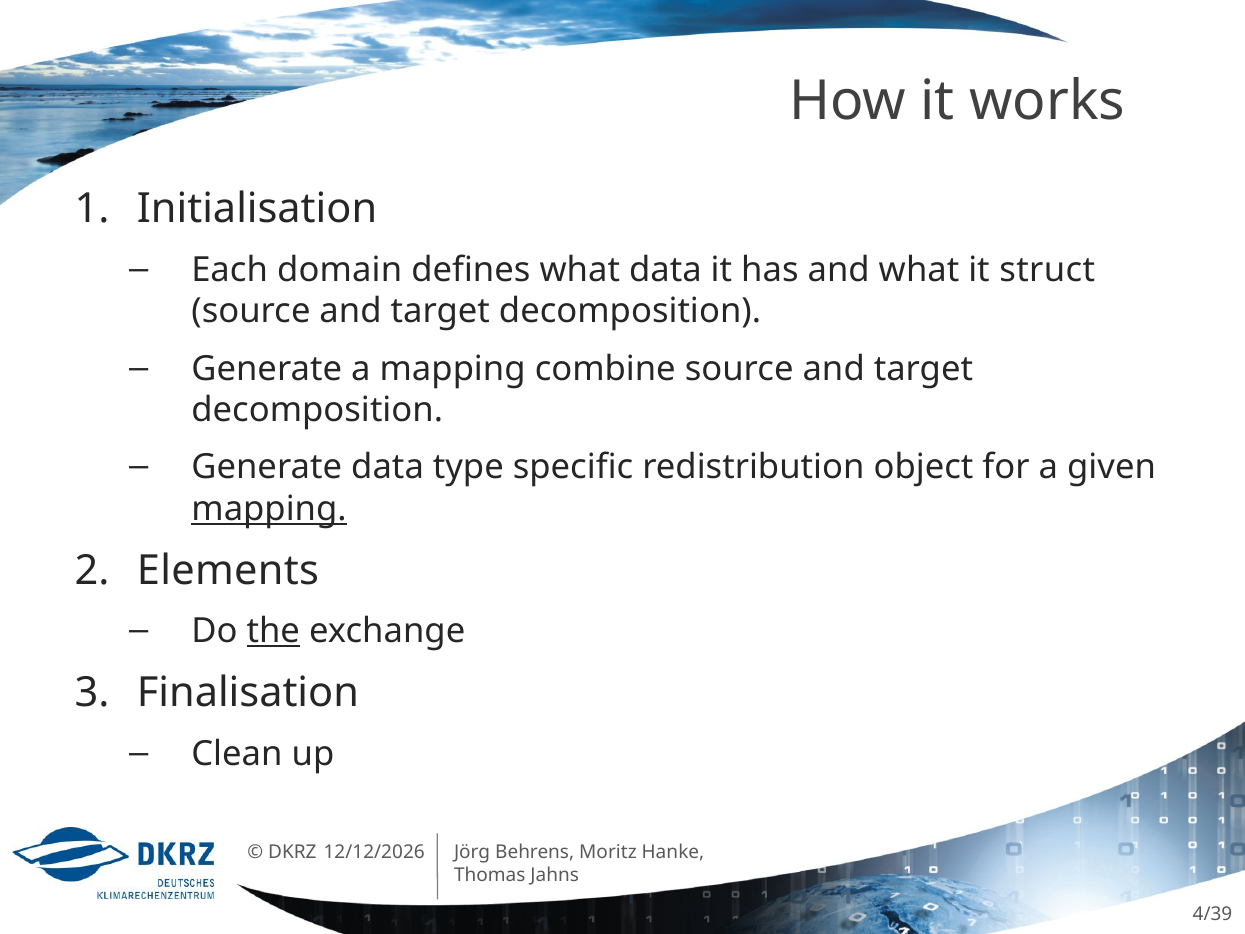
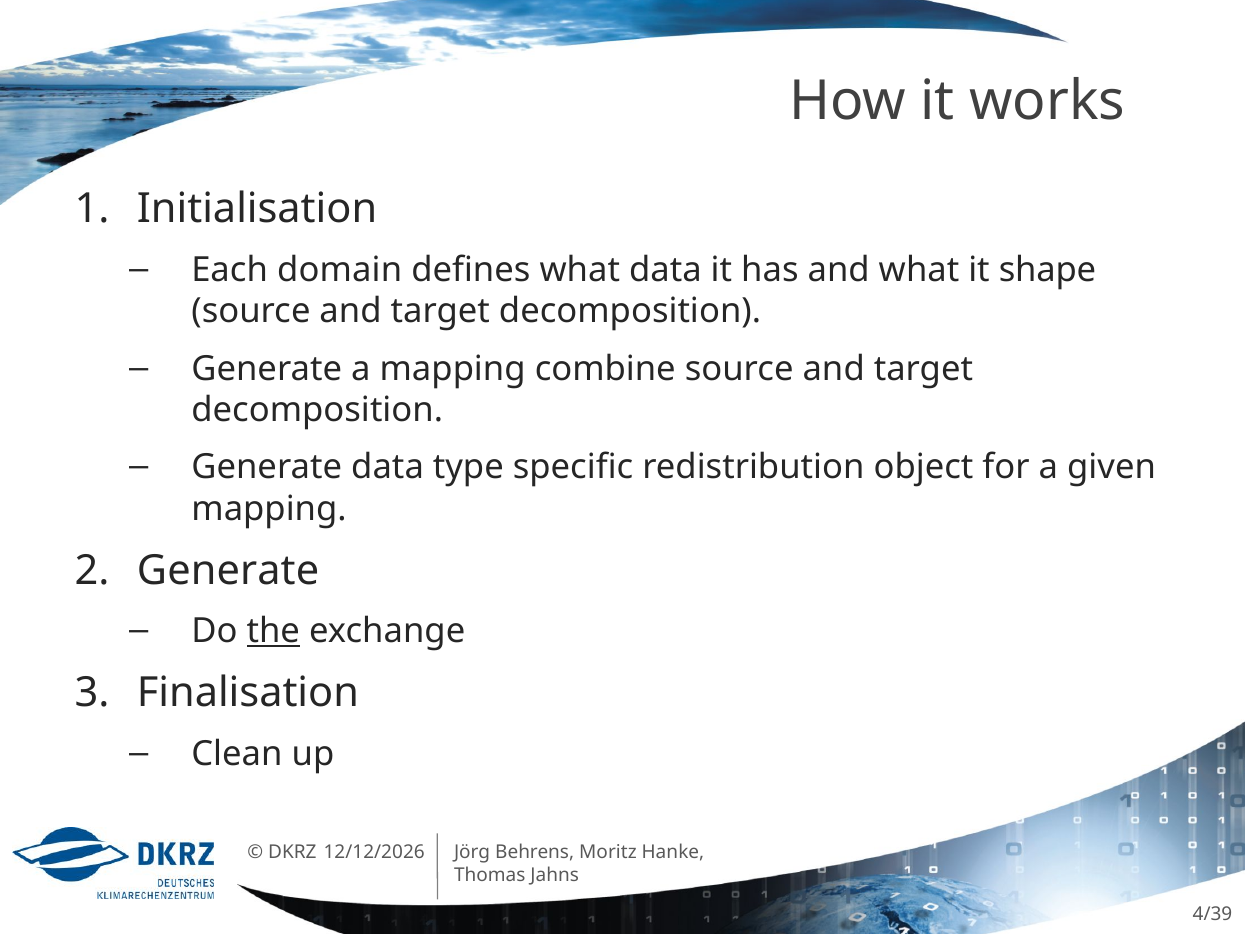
struct: struct -> shape
mapping at (269, 509) underline: present -> none
Elements at (228, 570): Elements -> Generate
